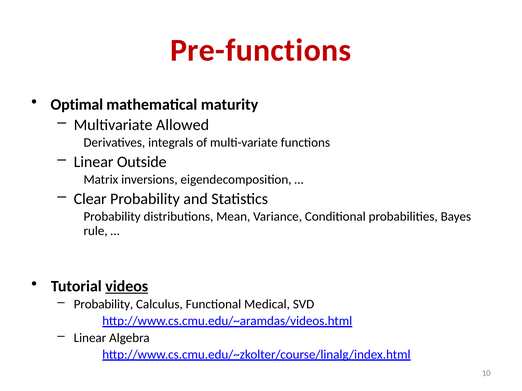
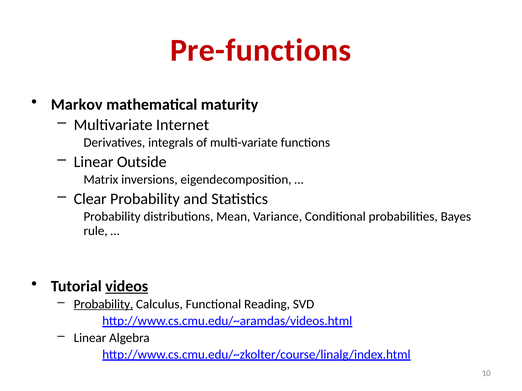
Optimal: Optimal -> Markov
Allowed: Allowed -> Internet
Probability at (103, 305) underline: none -> present
Medical: Medical -> Reading
